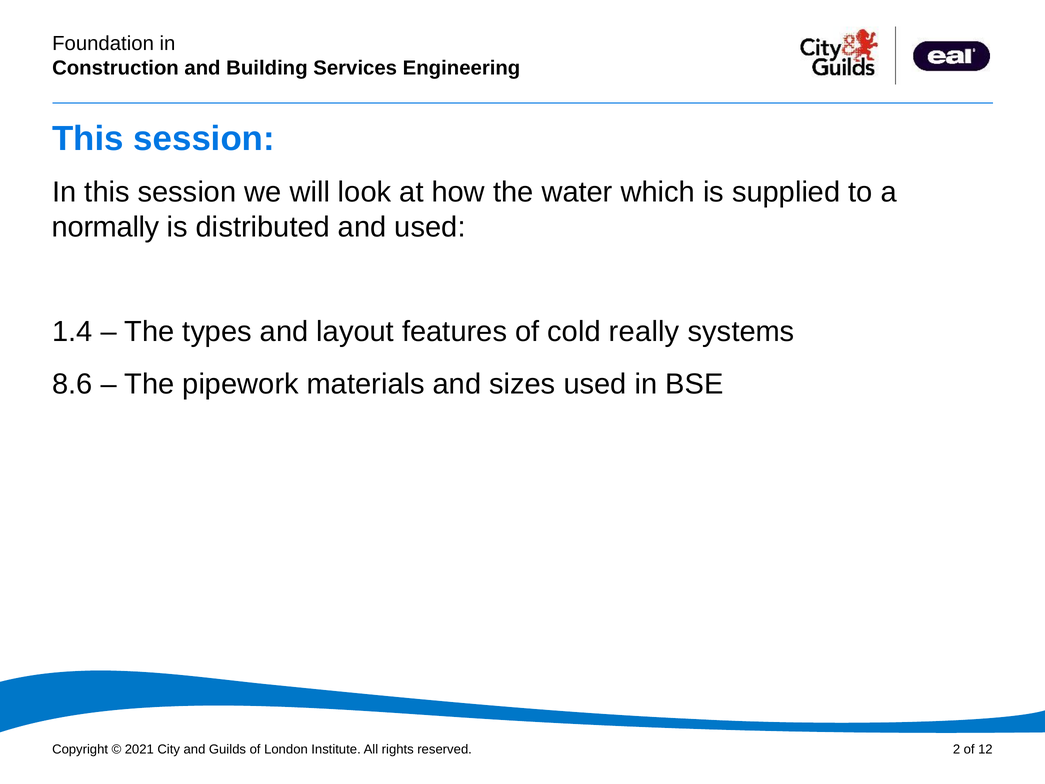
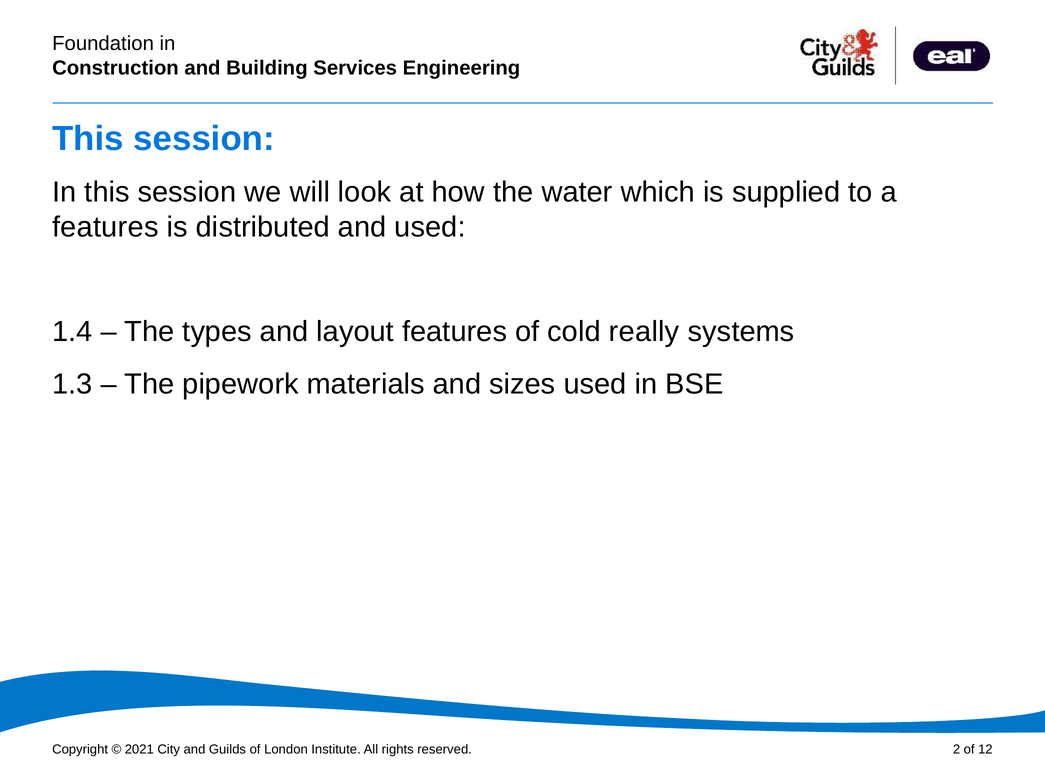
normally at (106, 227): normally -> features
8.6: 8.6 -> 1.3
